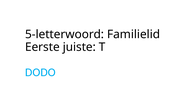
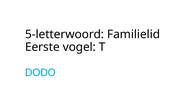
juiste: juiste -> vogel
